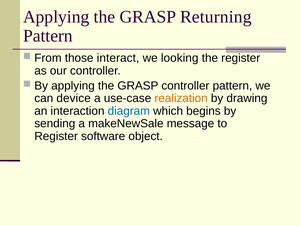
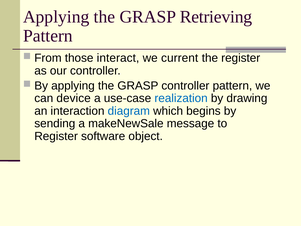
Returning: Returning -> Retrieving
looking: looking -> current
realization colour: orange -> blue
